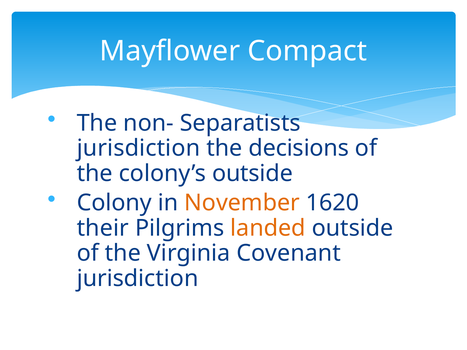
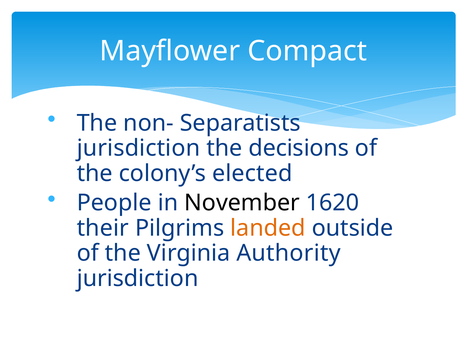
colony’s outside: outside -> elected
Colony: Colony -> People
November colour: orange -> black
Covenant: Covenant -> Authority
